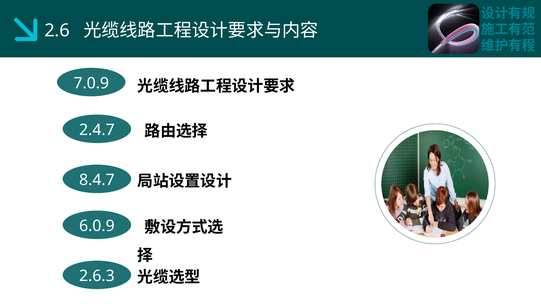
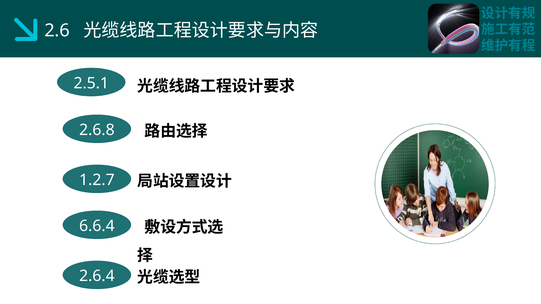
7.0.9: 7.0.9 -> 2.5.1
2.4.7: 2.4.7 -> 2.6.8
8.4.7: 8.4.7 -> 1.2.7
6.0.9: 6.0.9 -> 6.6.4
2.6.3: 2.6.3 -> 2.6.4
